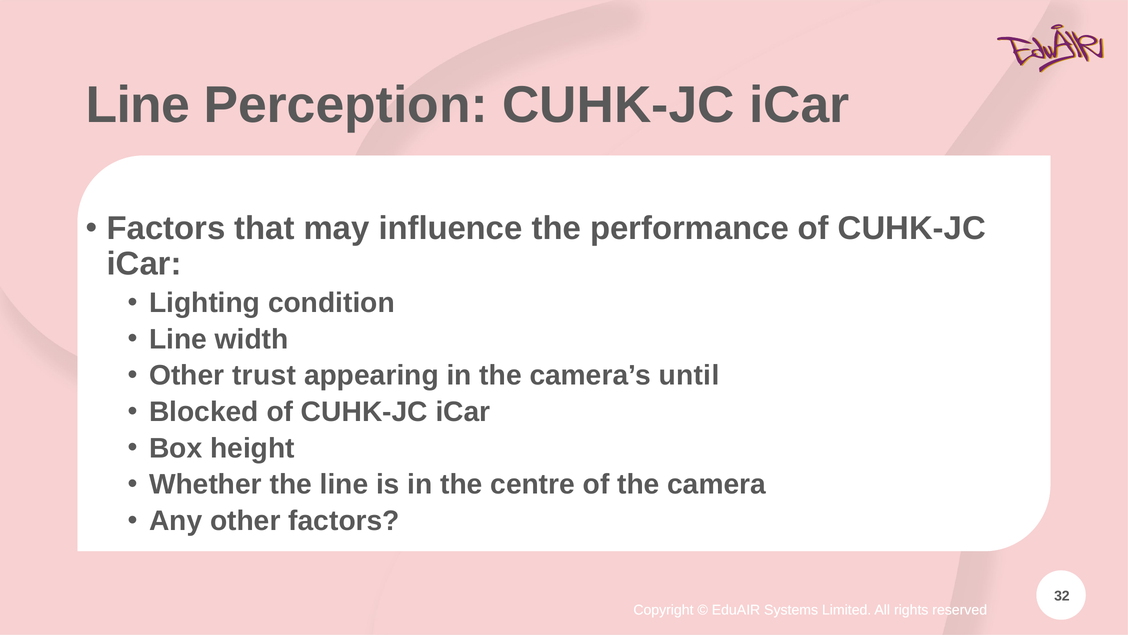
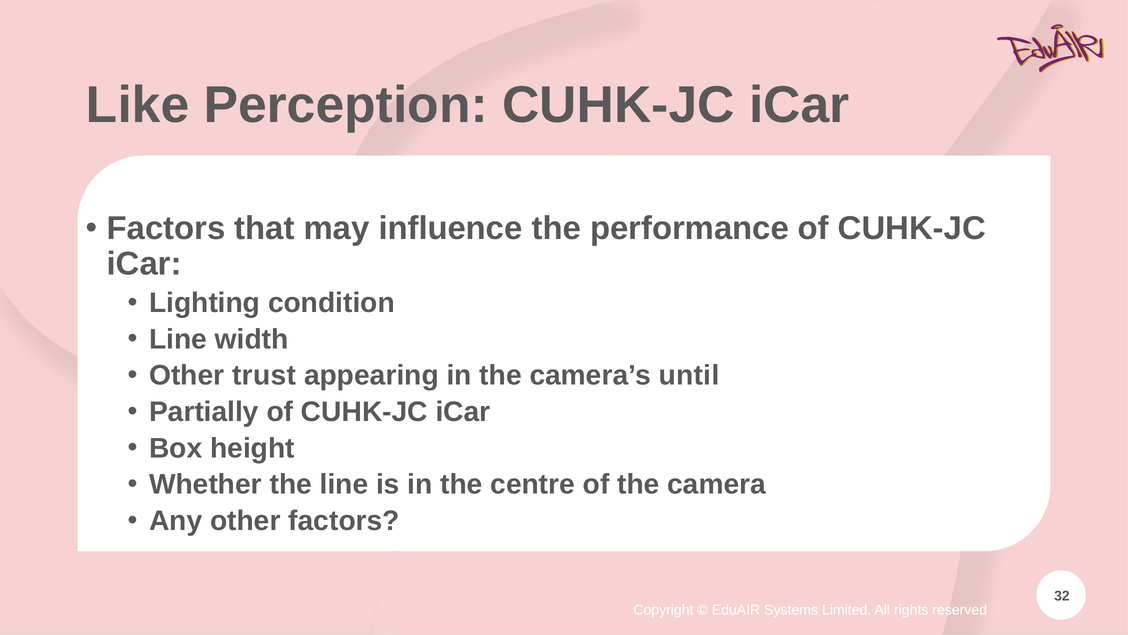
Line at (138, 105): Line -> Like
Blocked: Blocked -> Partially
